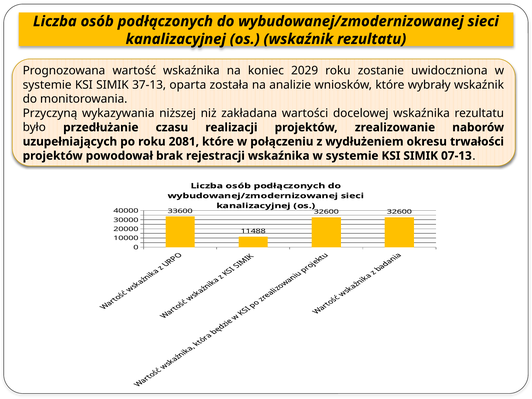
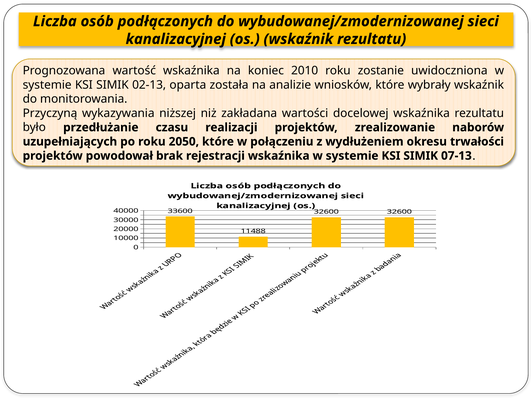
2029: 2029 -> 2010
37-13: 37-13 -> 02-13
2081: 2081 -> 2050
